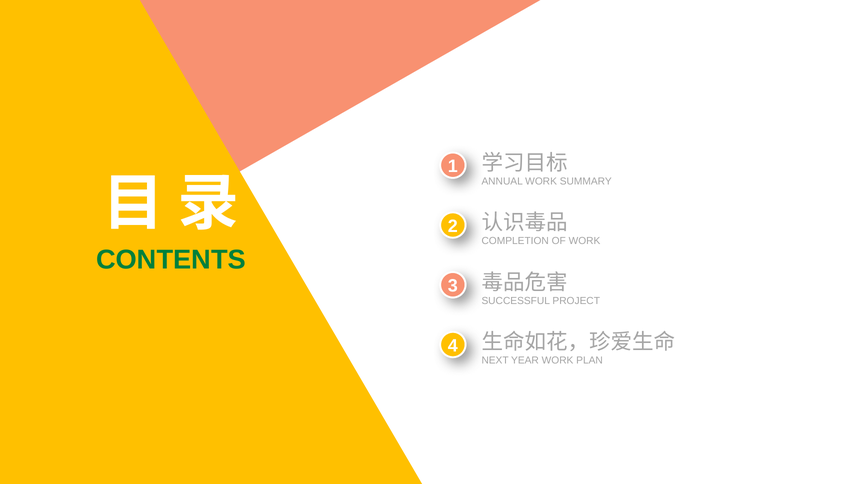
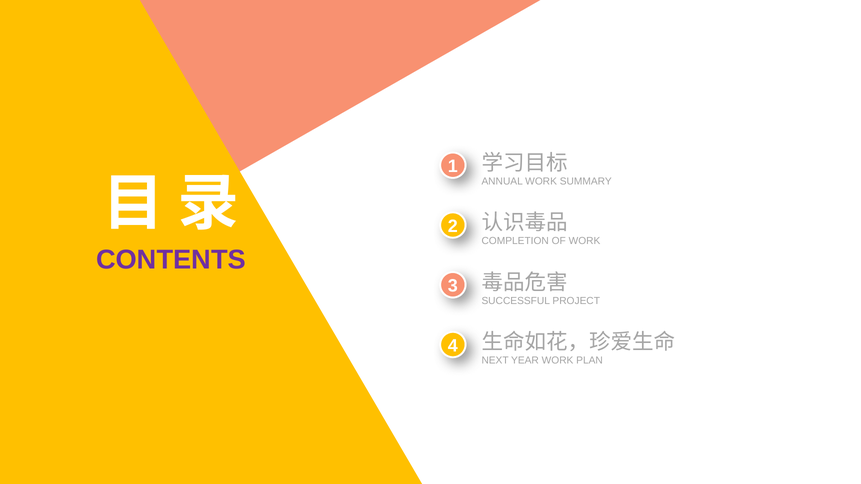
CONTENTS colour: green -> purple
